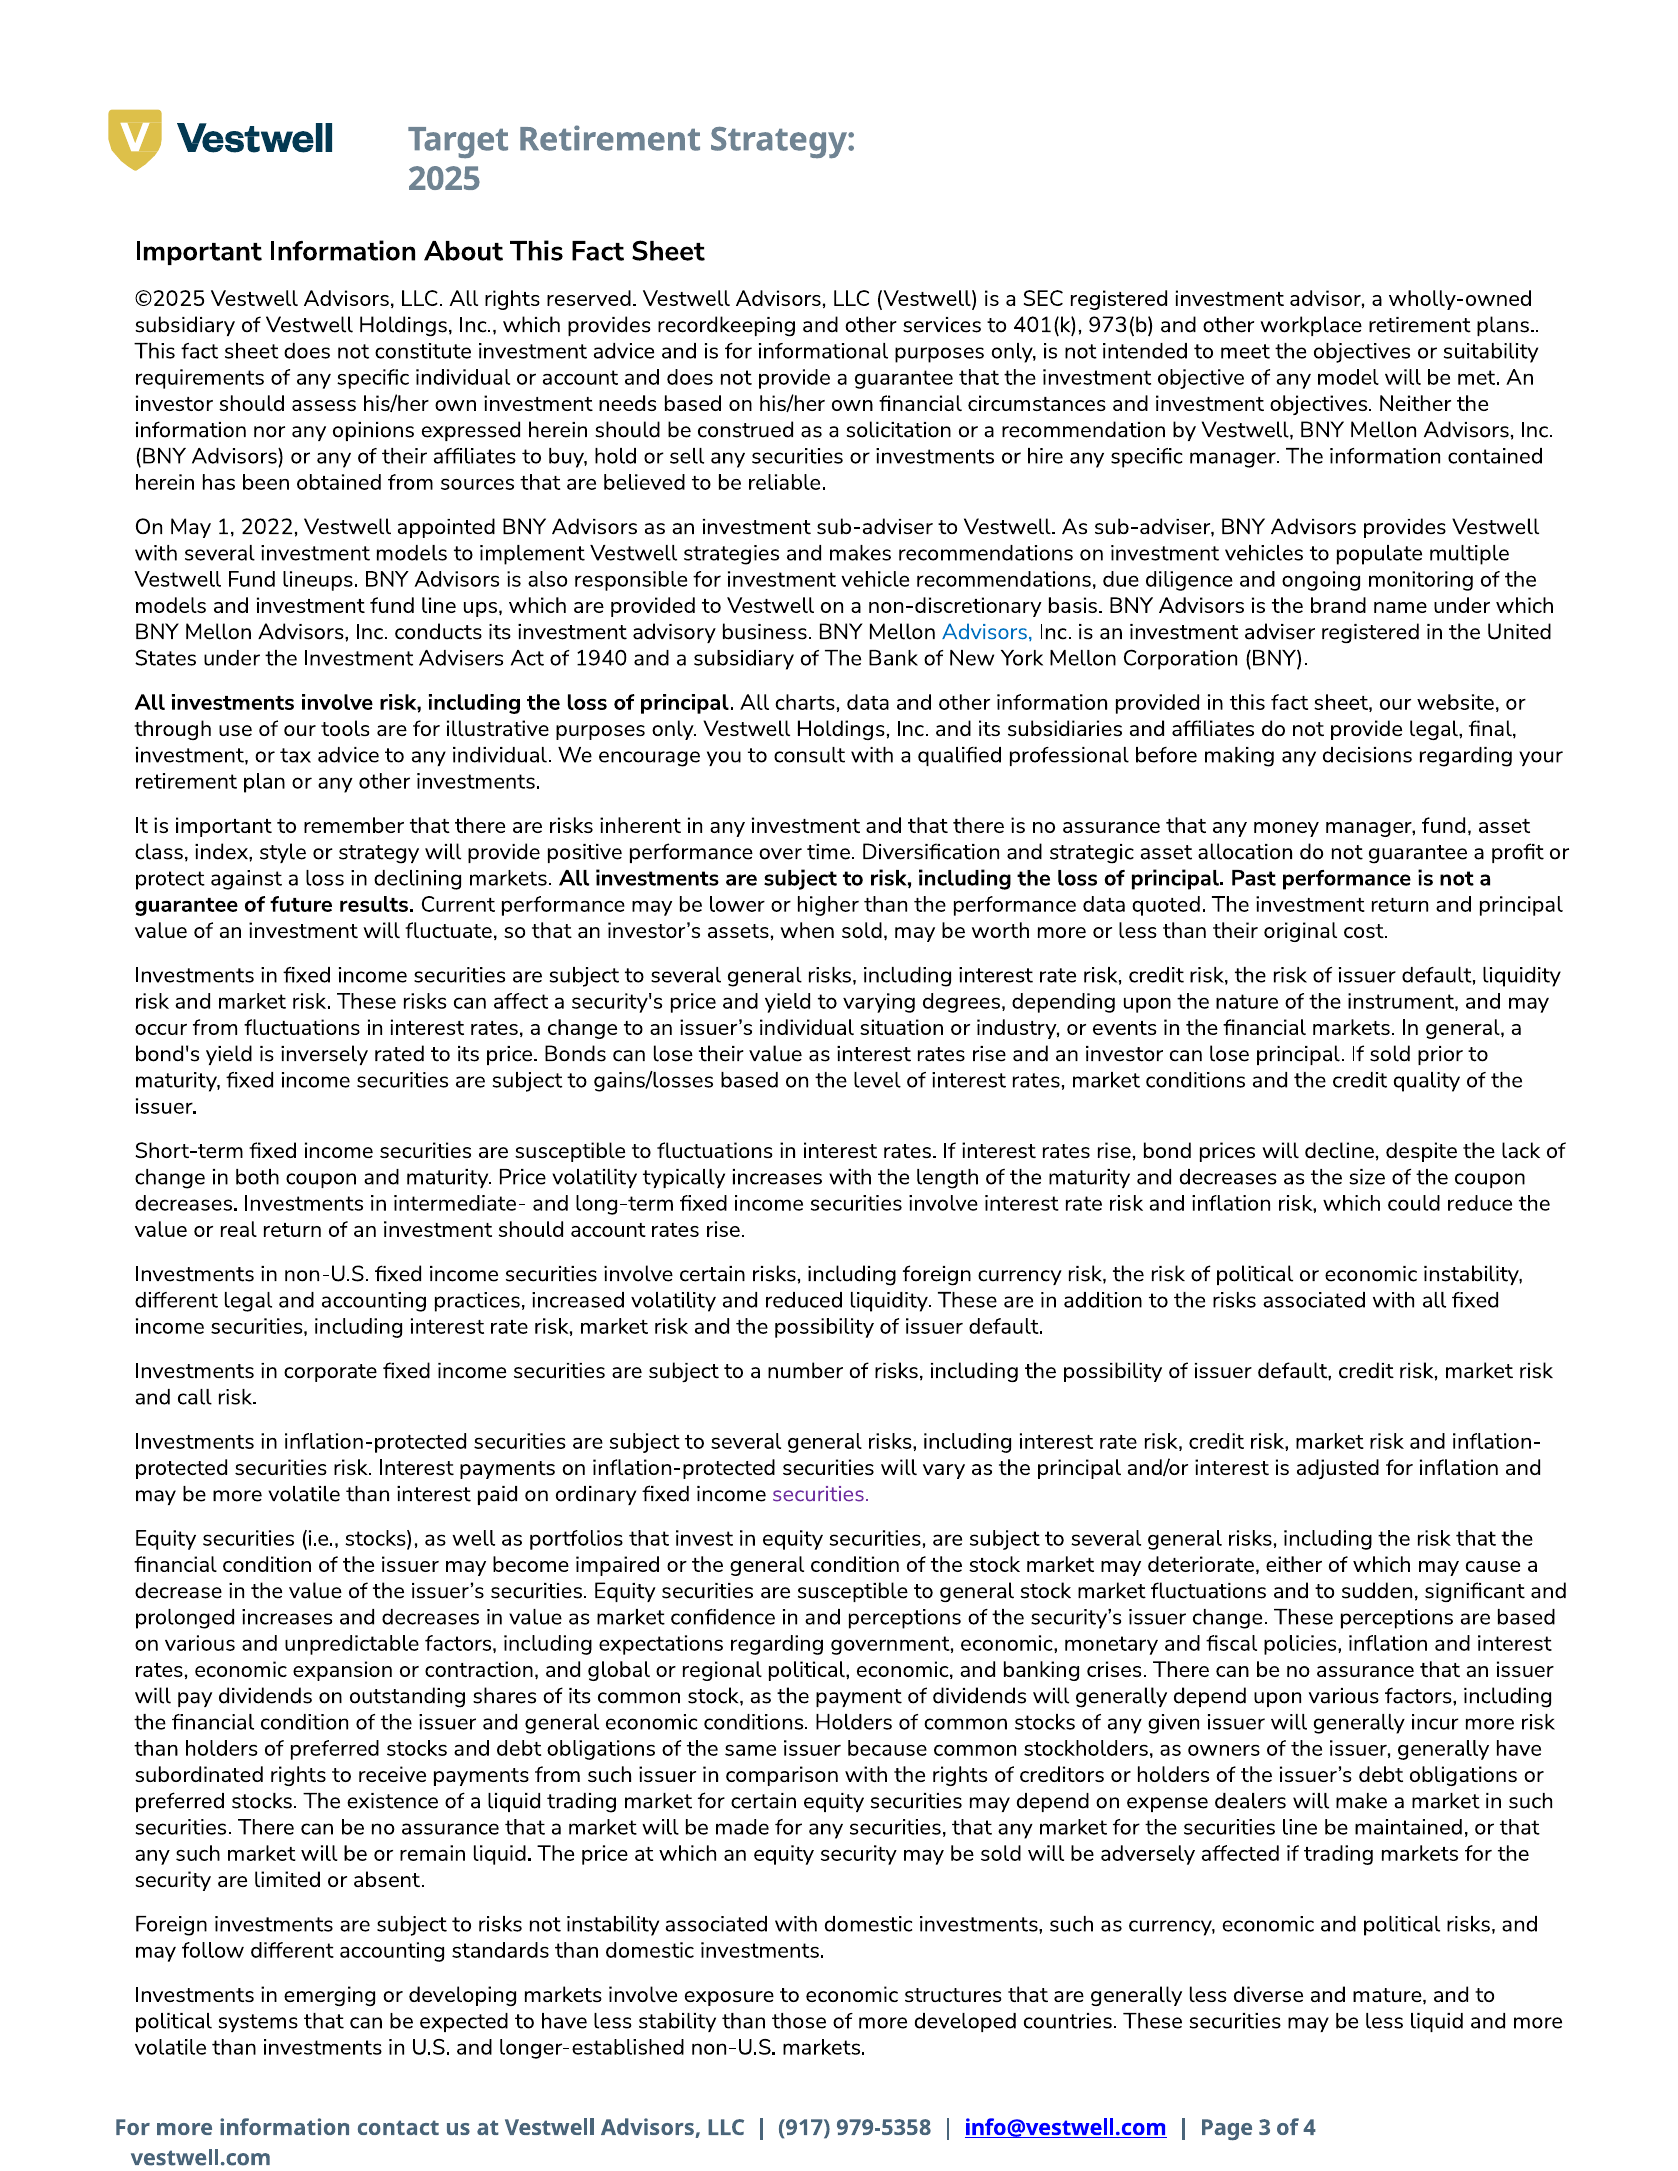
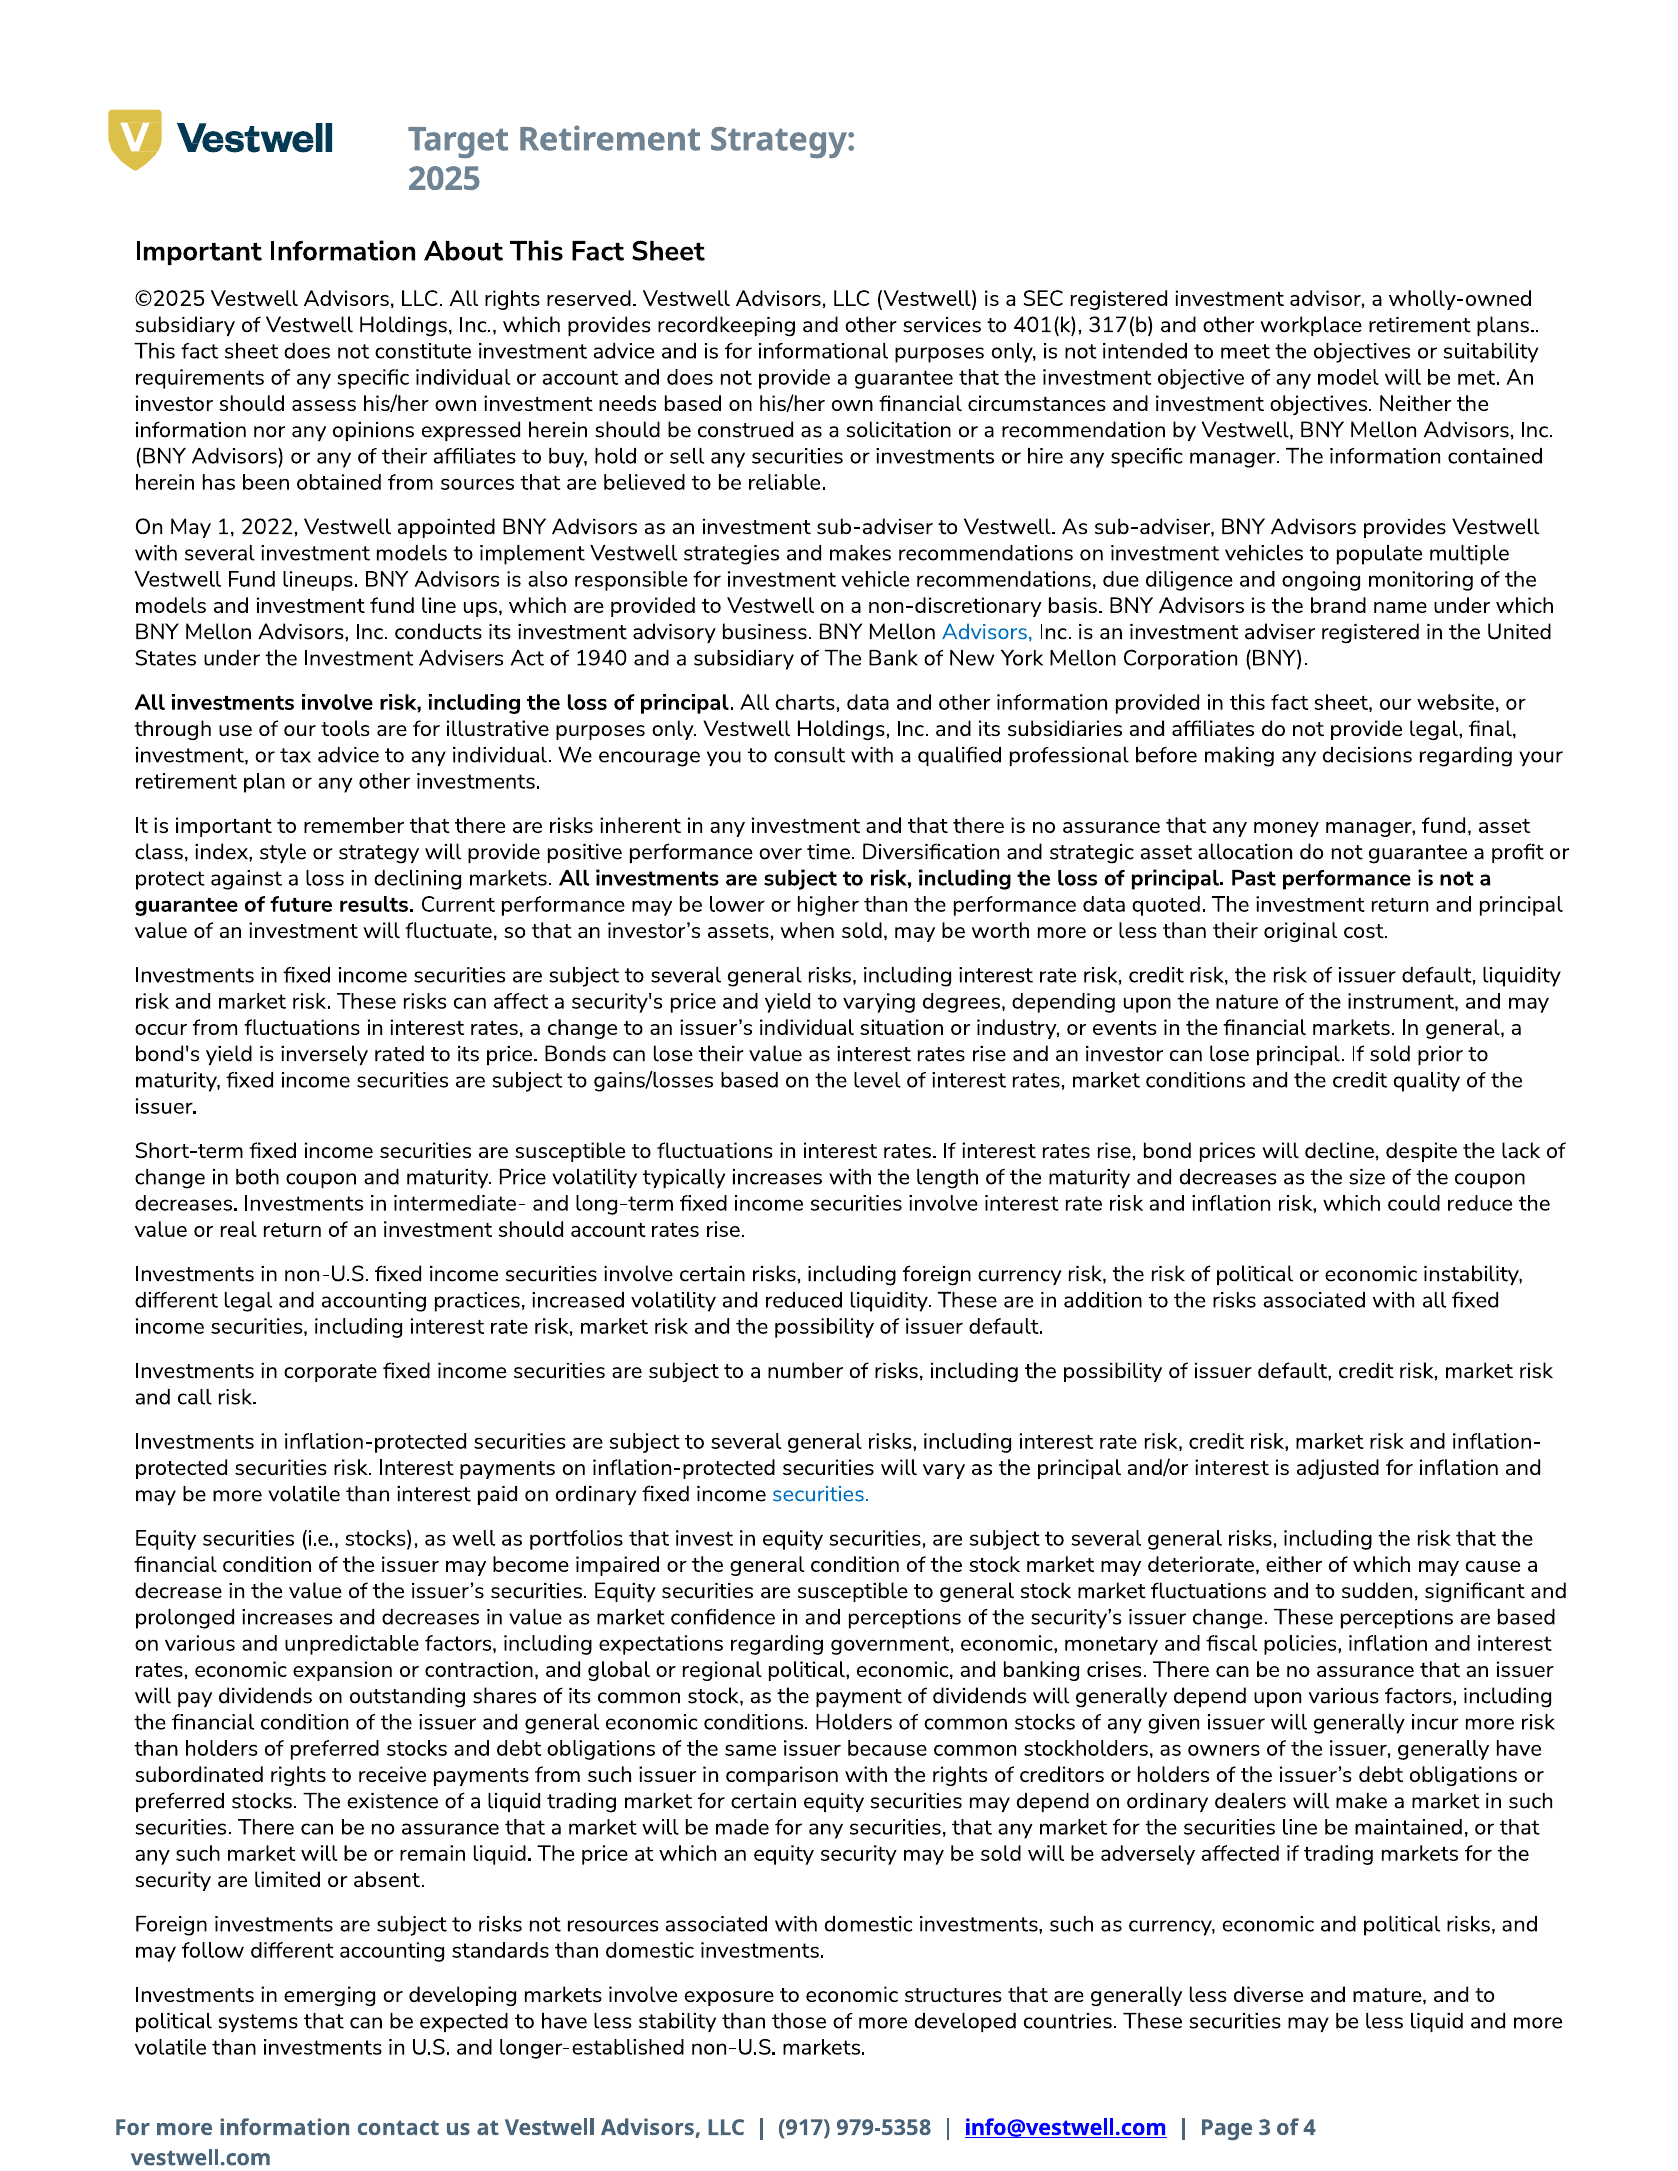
973(b: 973(b -> 317(b
securities at (821, 1494) colour: purple -> blue
depend on expense: expense -> ordinary
not instability: instability -> resources
